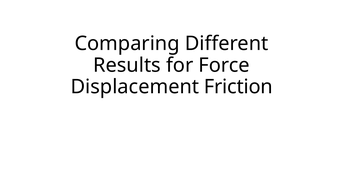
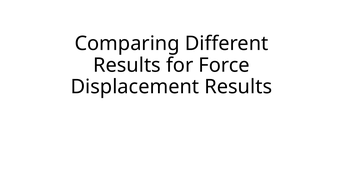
Displacement Friction: Friction -> Results
